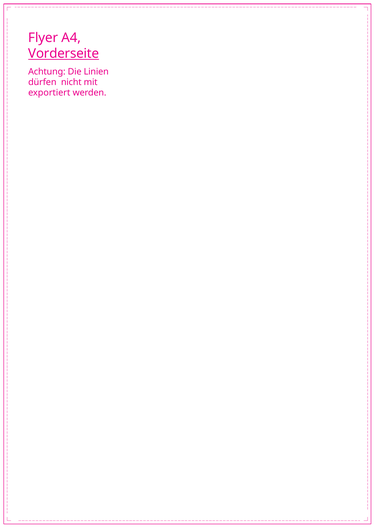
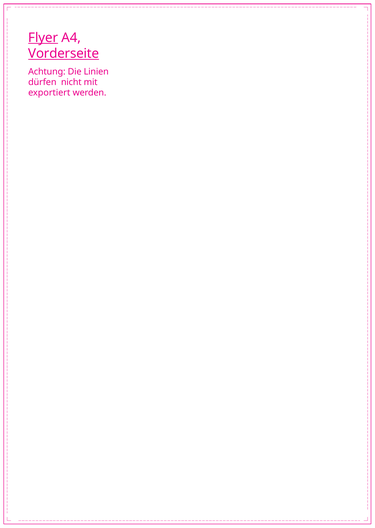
Flyer underline: none -> present
